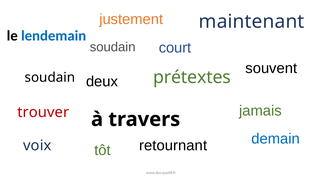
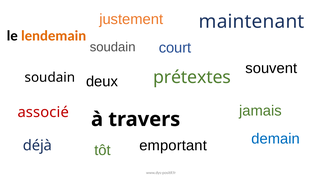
lendemain colour: blue -> orange
trouver: trouver -> associé
voix: voix -> déjà
retournant: retournant -> emportant
